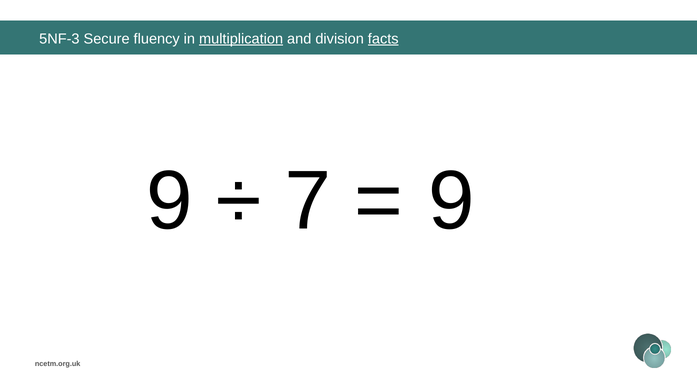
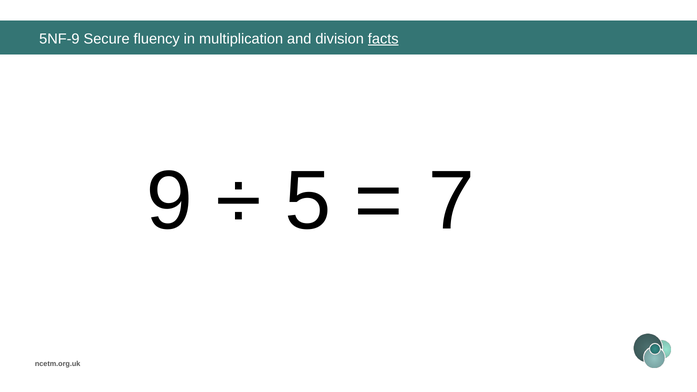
5NF-3: 5NF-3 -> 5NF-9
multiplication underline: present -> none
7: 7 -> 5
9 at (451, 201): 9 -> 7
